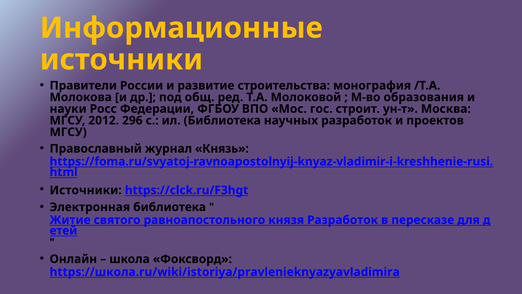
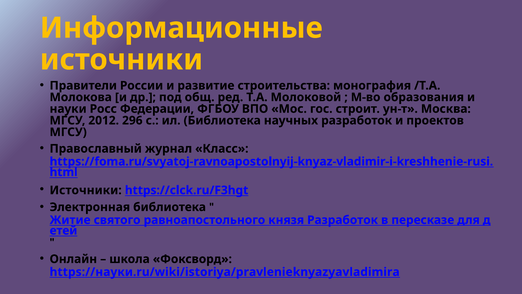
Князь: Князь -> Класс
https://школа.ru/wiki/istoriya/pravlenieknyazyavladimira: https://школа.ru/wiki/istoriya/pravlenieknyazyavladimira -> https://науки.ru/wiki/istoriya/pravlenieknyazyavladimira
